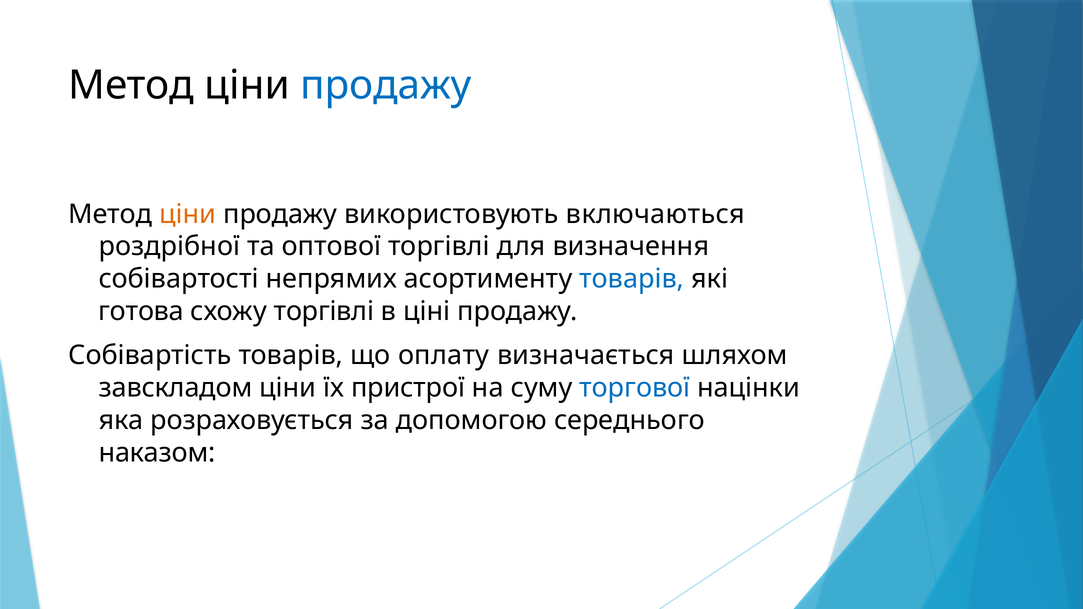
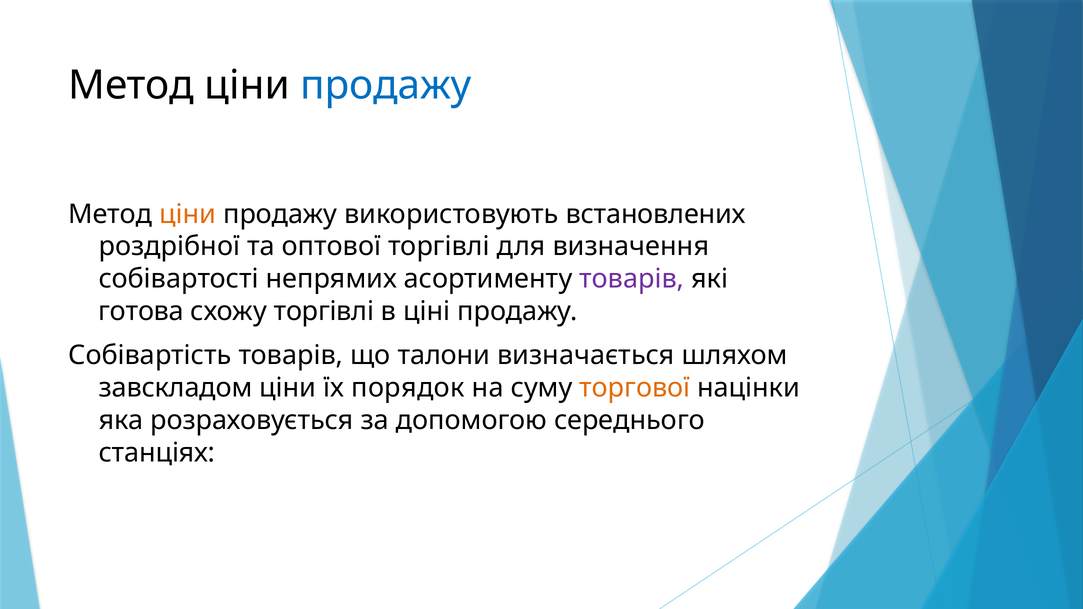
включаються: включаються -> встановлених
товарiв at (632, 279) colour: blue -> purple
оплату: оплату -> талони
пристрої: пристрої -> порядок
торгової colour: blue -> orange
наказом: наказом -> станціях
